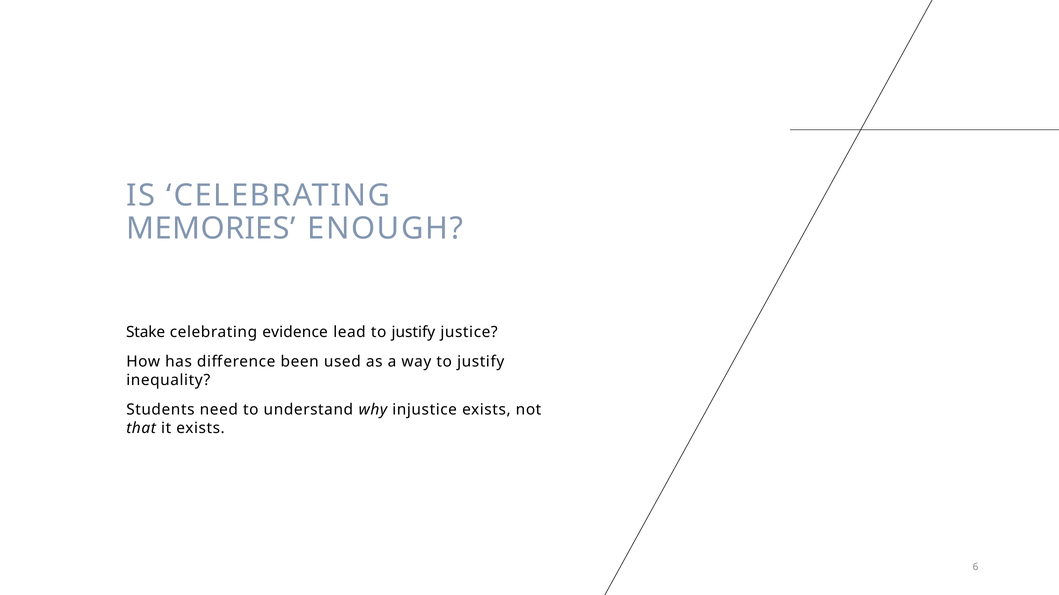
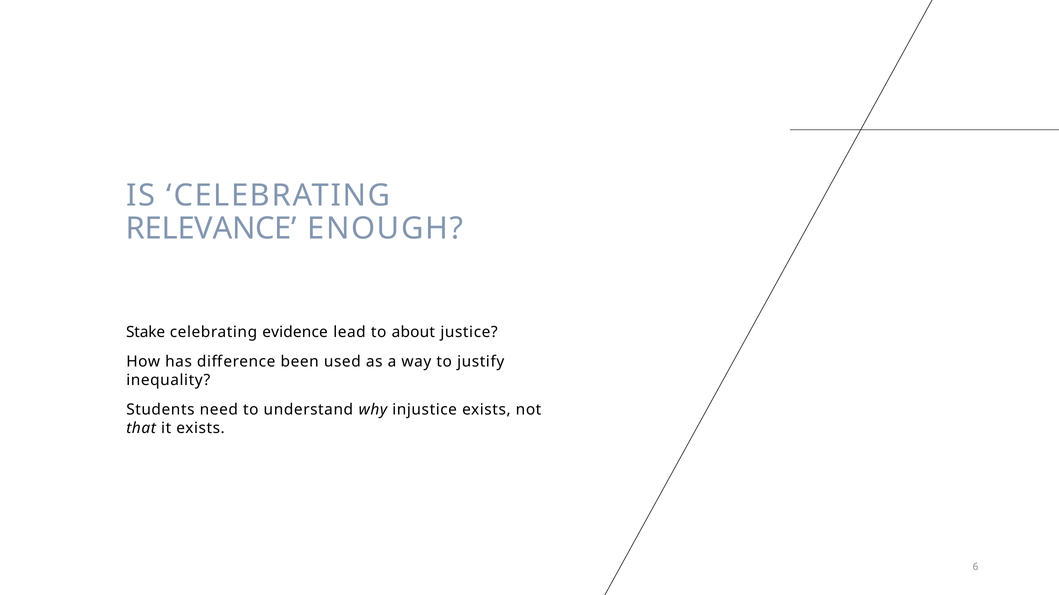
MEMORIES: MEMORIES -> RELEVANCE
lead to justify: justify -> about
